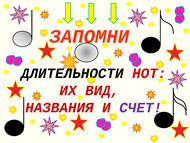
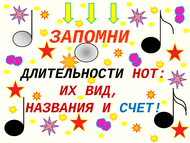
СЧЕТ colour: purple -> blue
